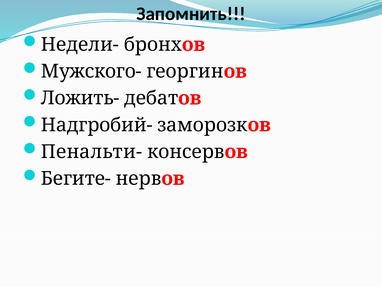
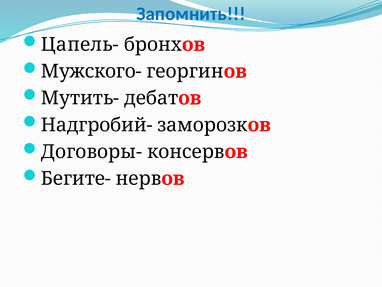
Запомнить colour: black -> blue
Недели-: Недели- -> Цапель-
Ложить-: Ложить- -> Мутить-
Пенальти-: Пенальти- -> Договоры-
